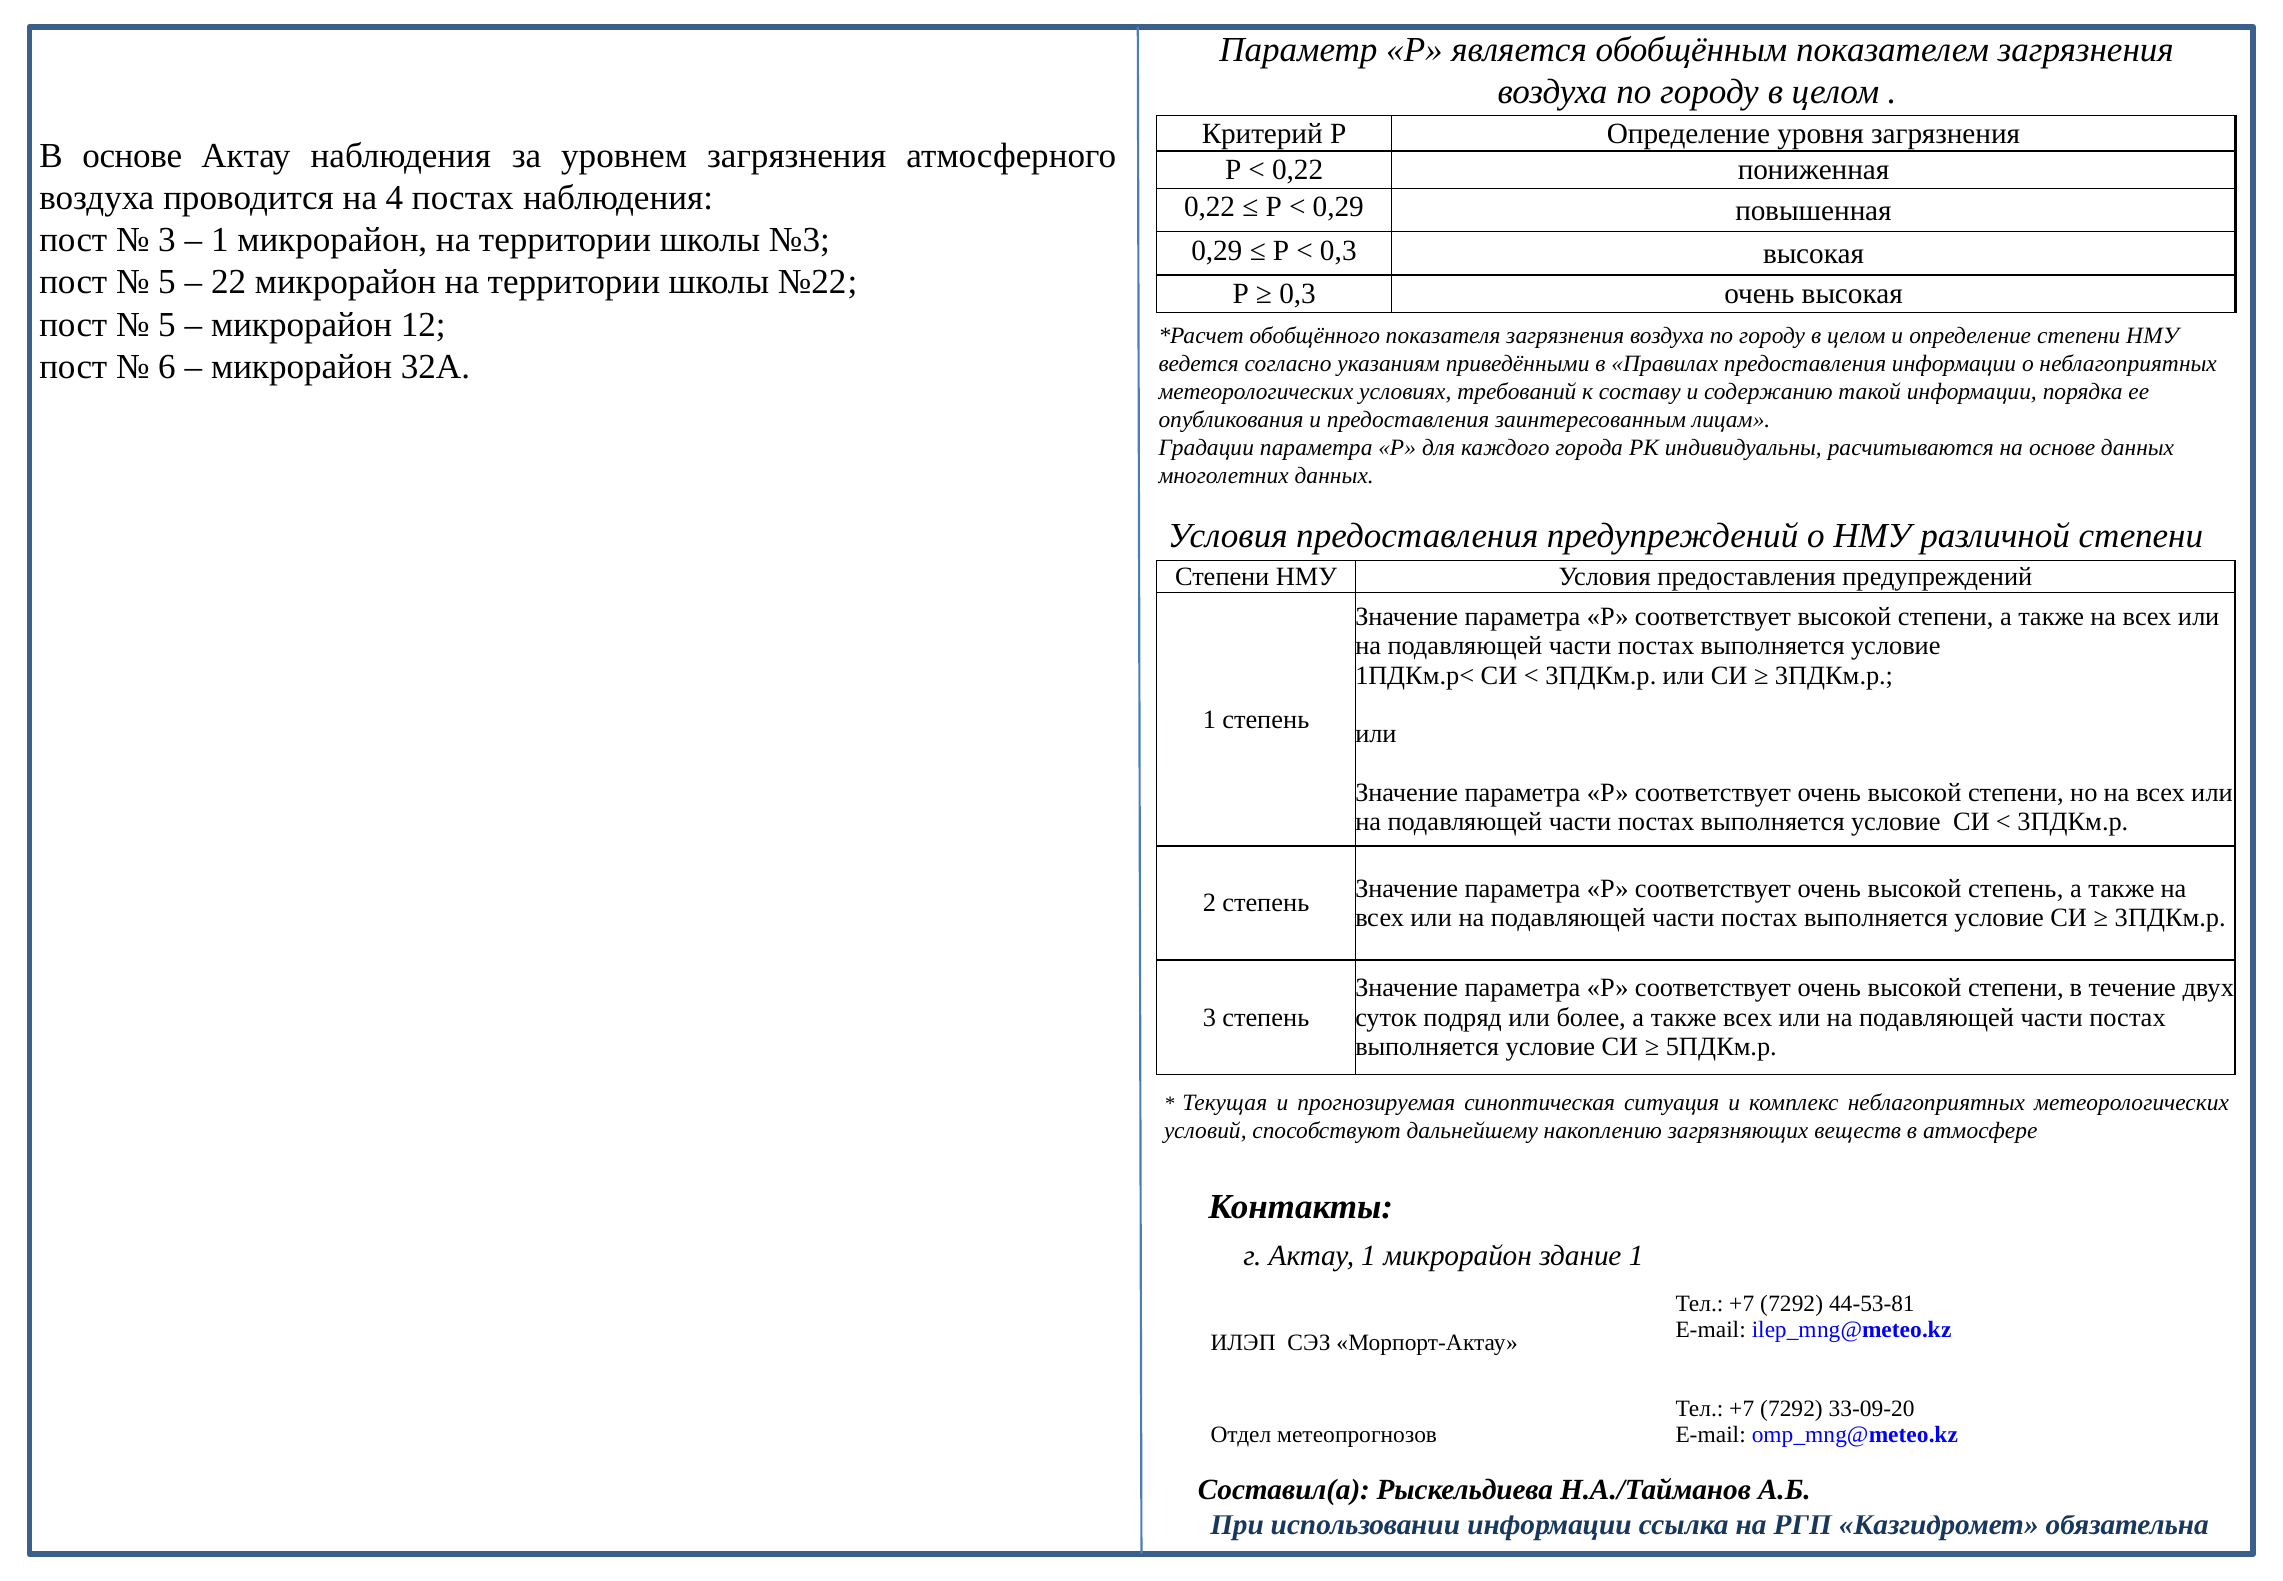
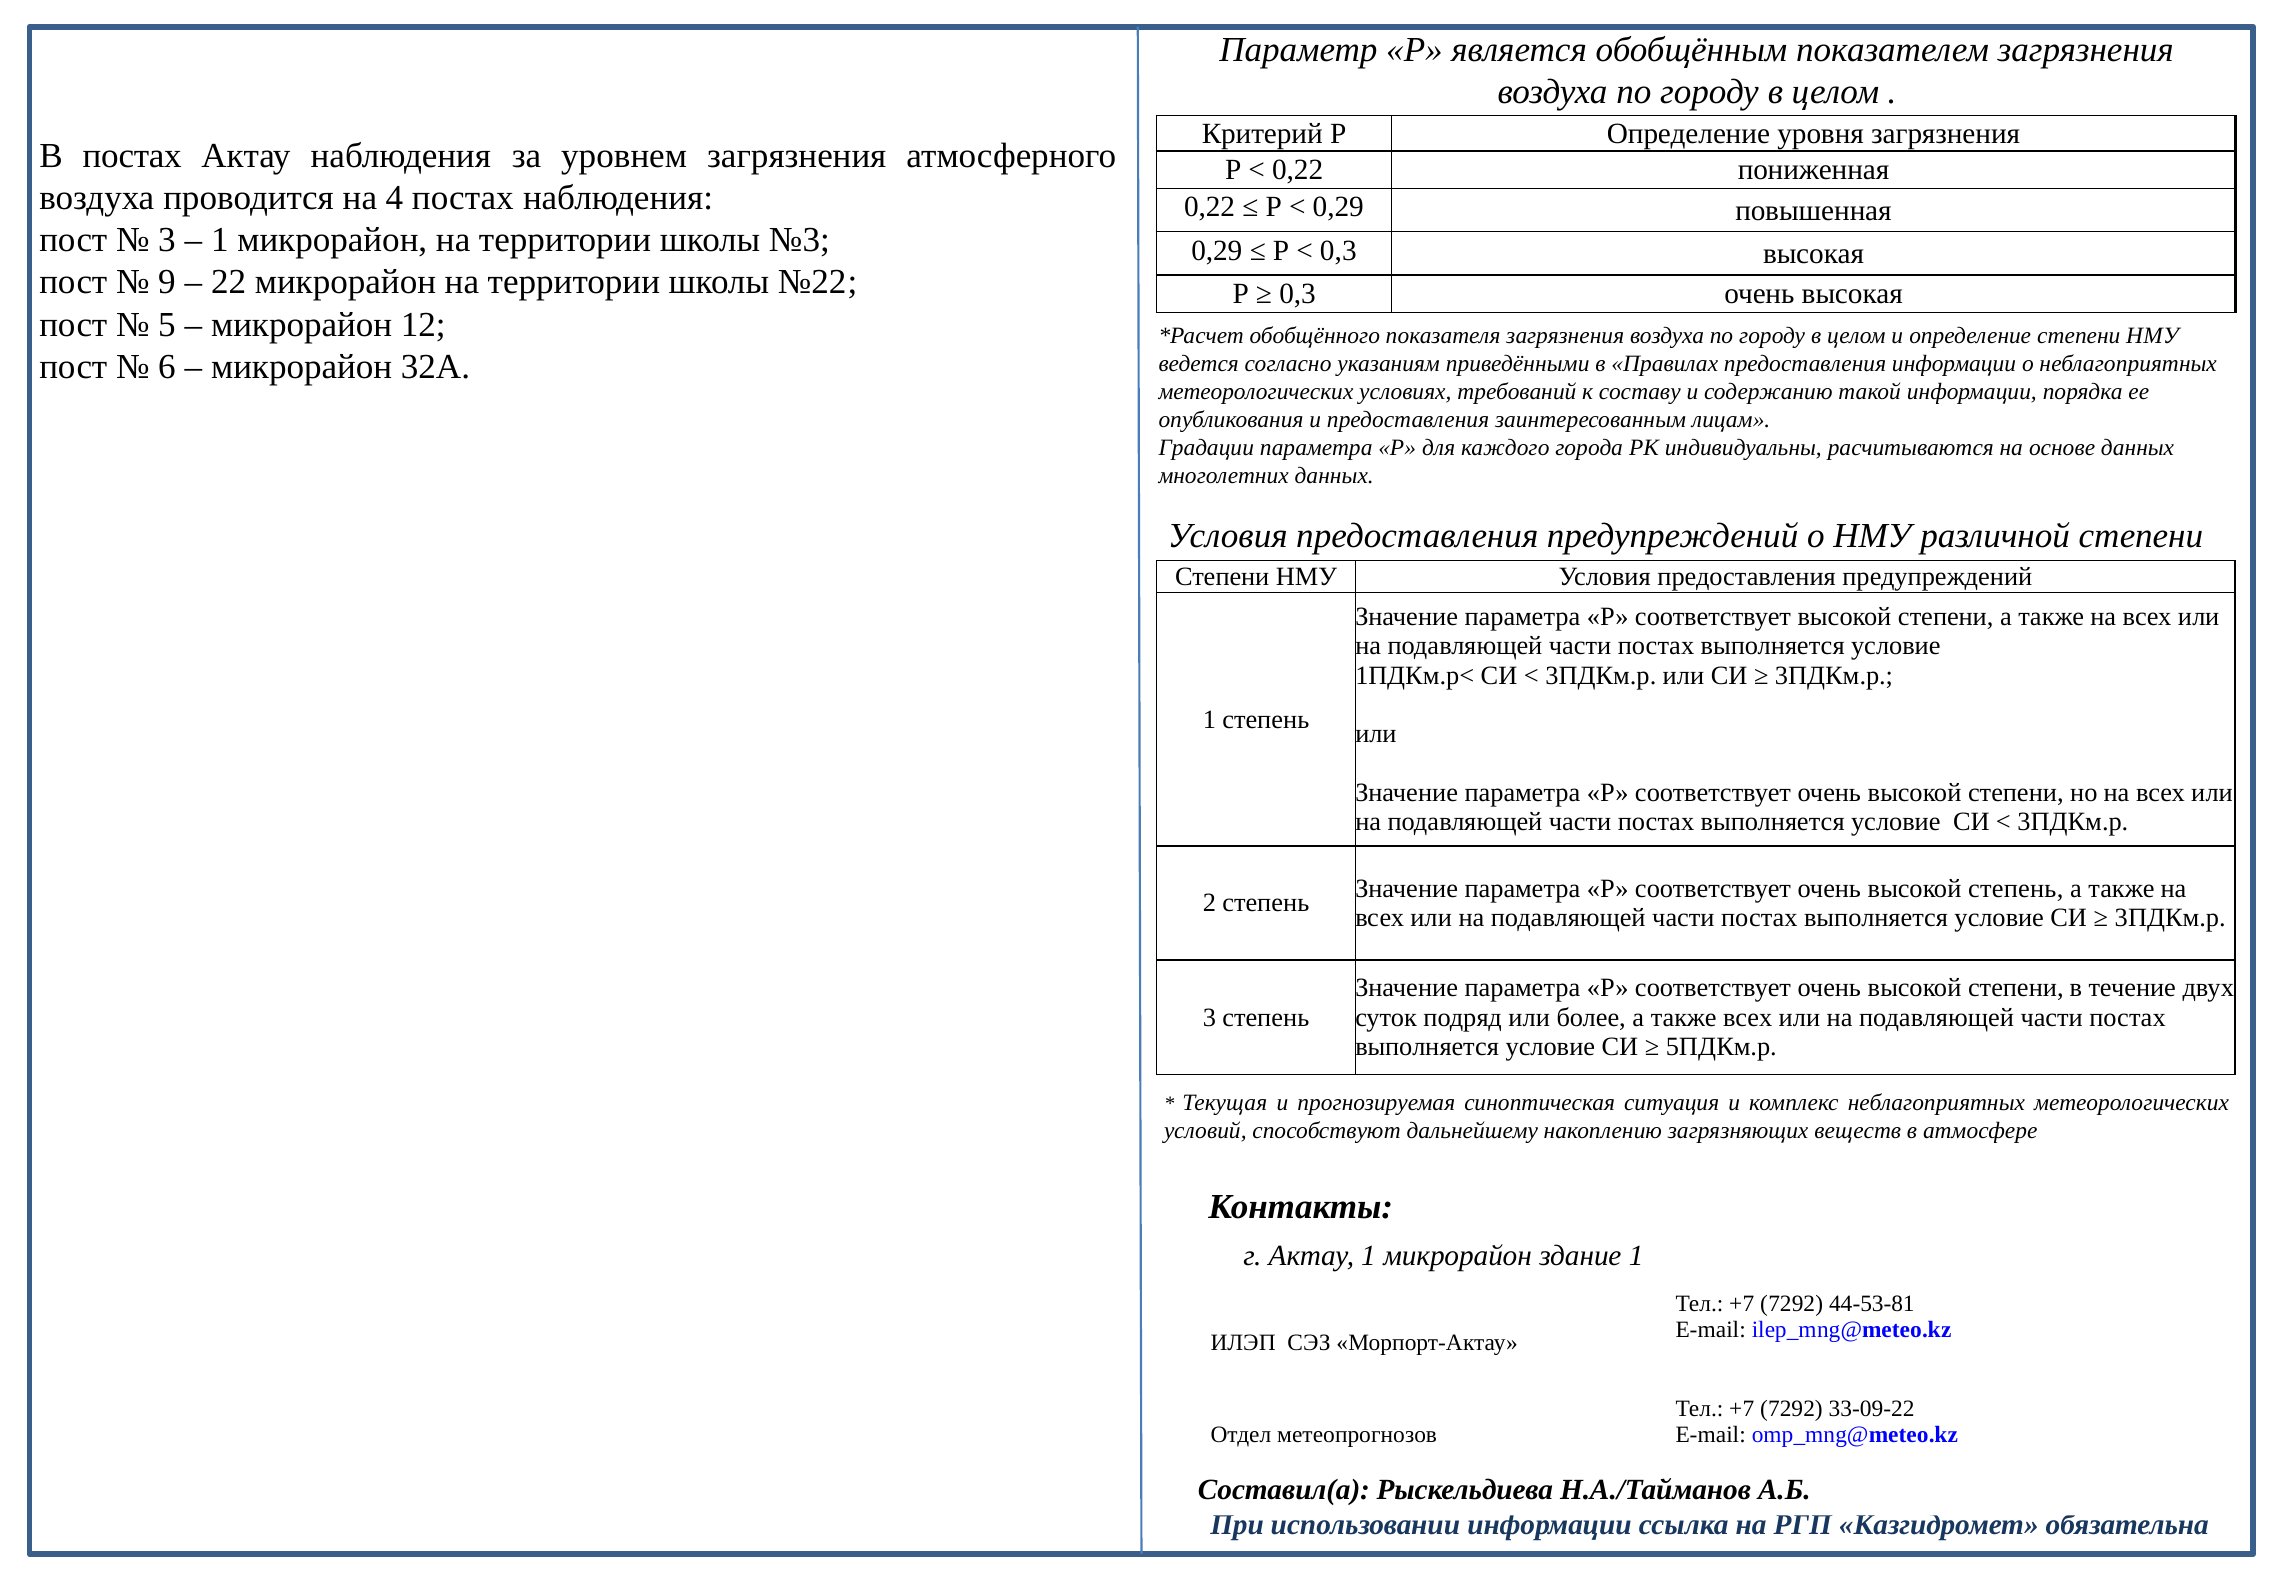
В основе: основе -> постах
5 at (167, 282): 5 -> 9
33-09-20: 33-09-20 -> 33-09-22
